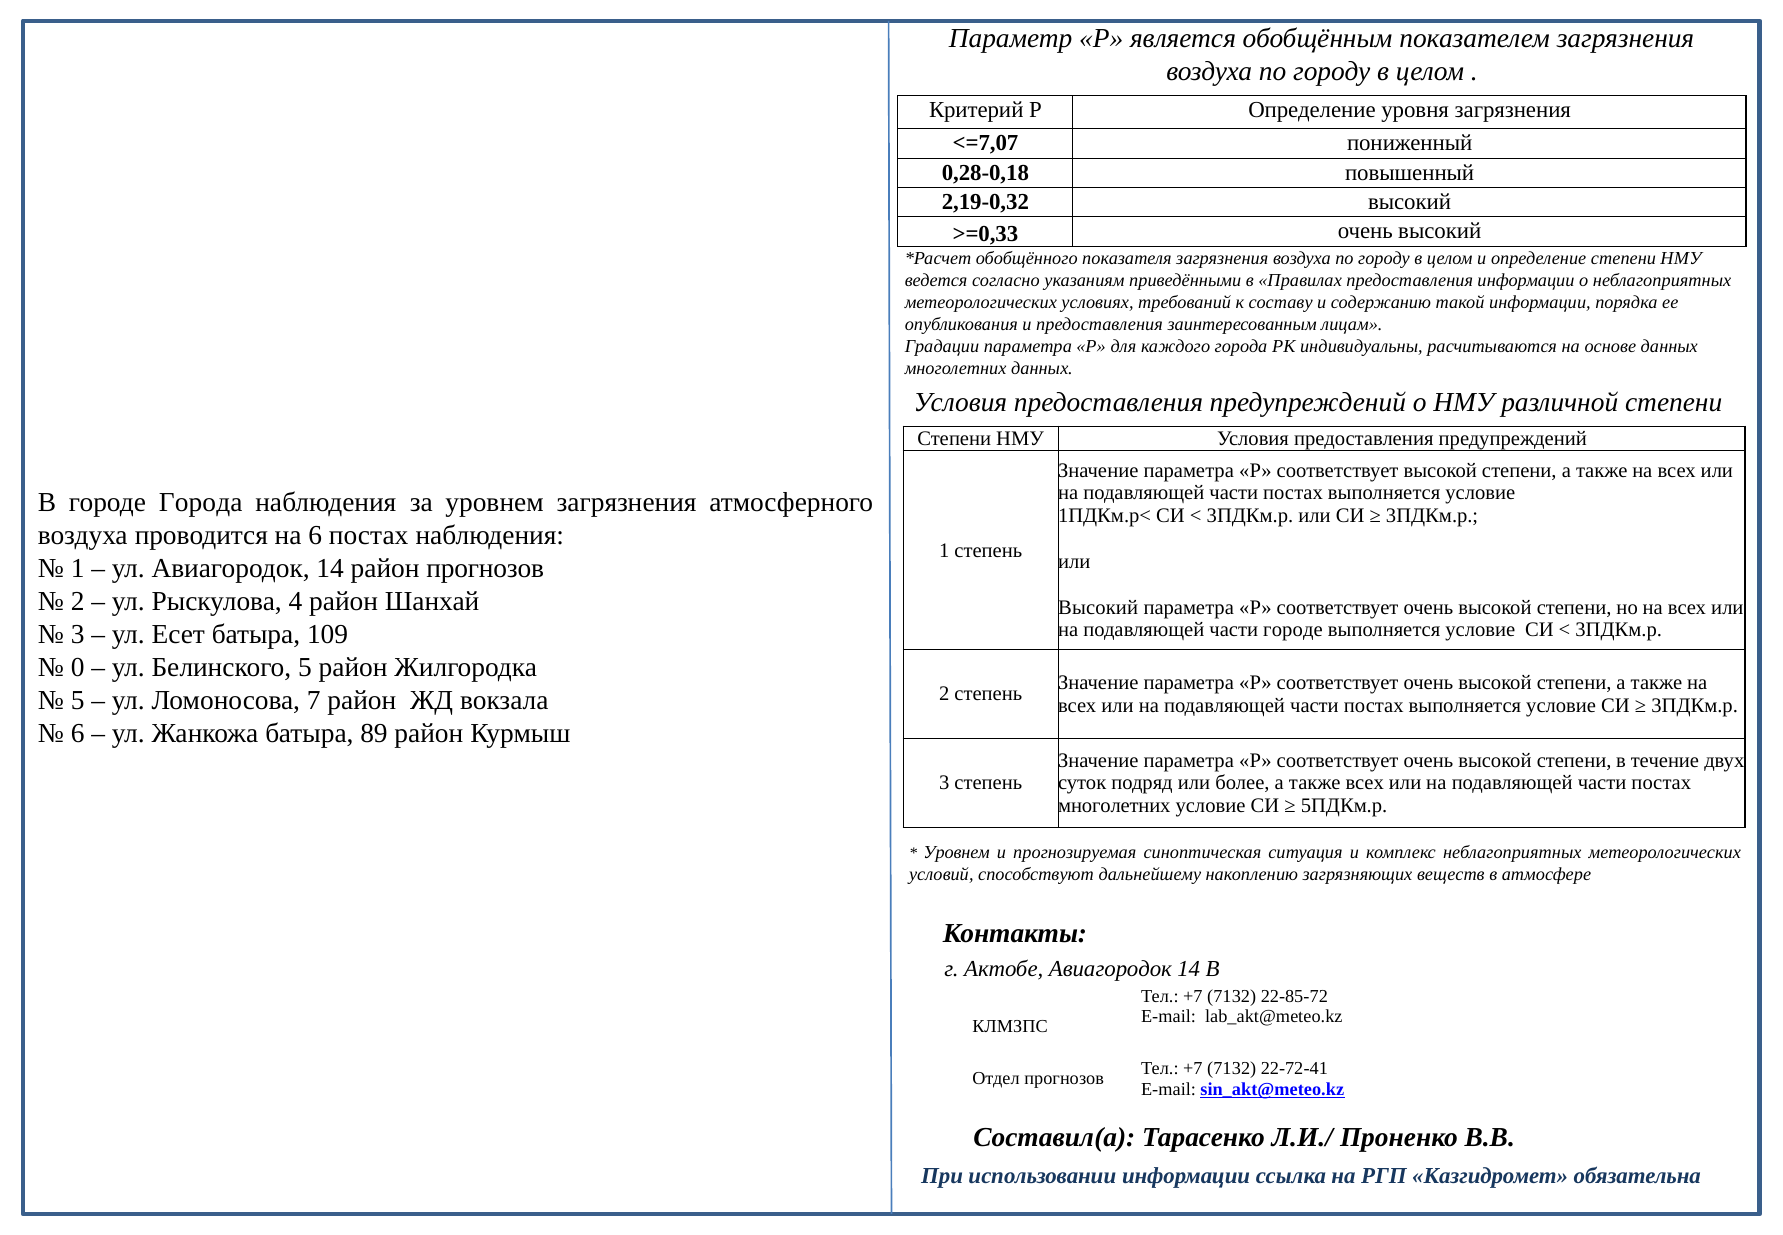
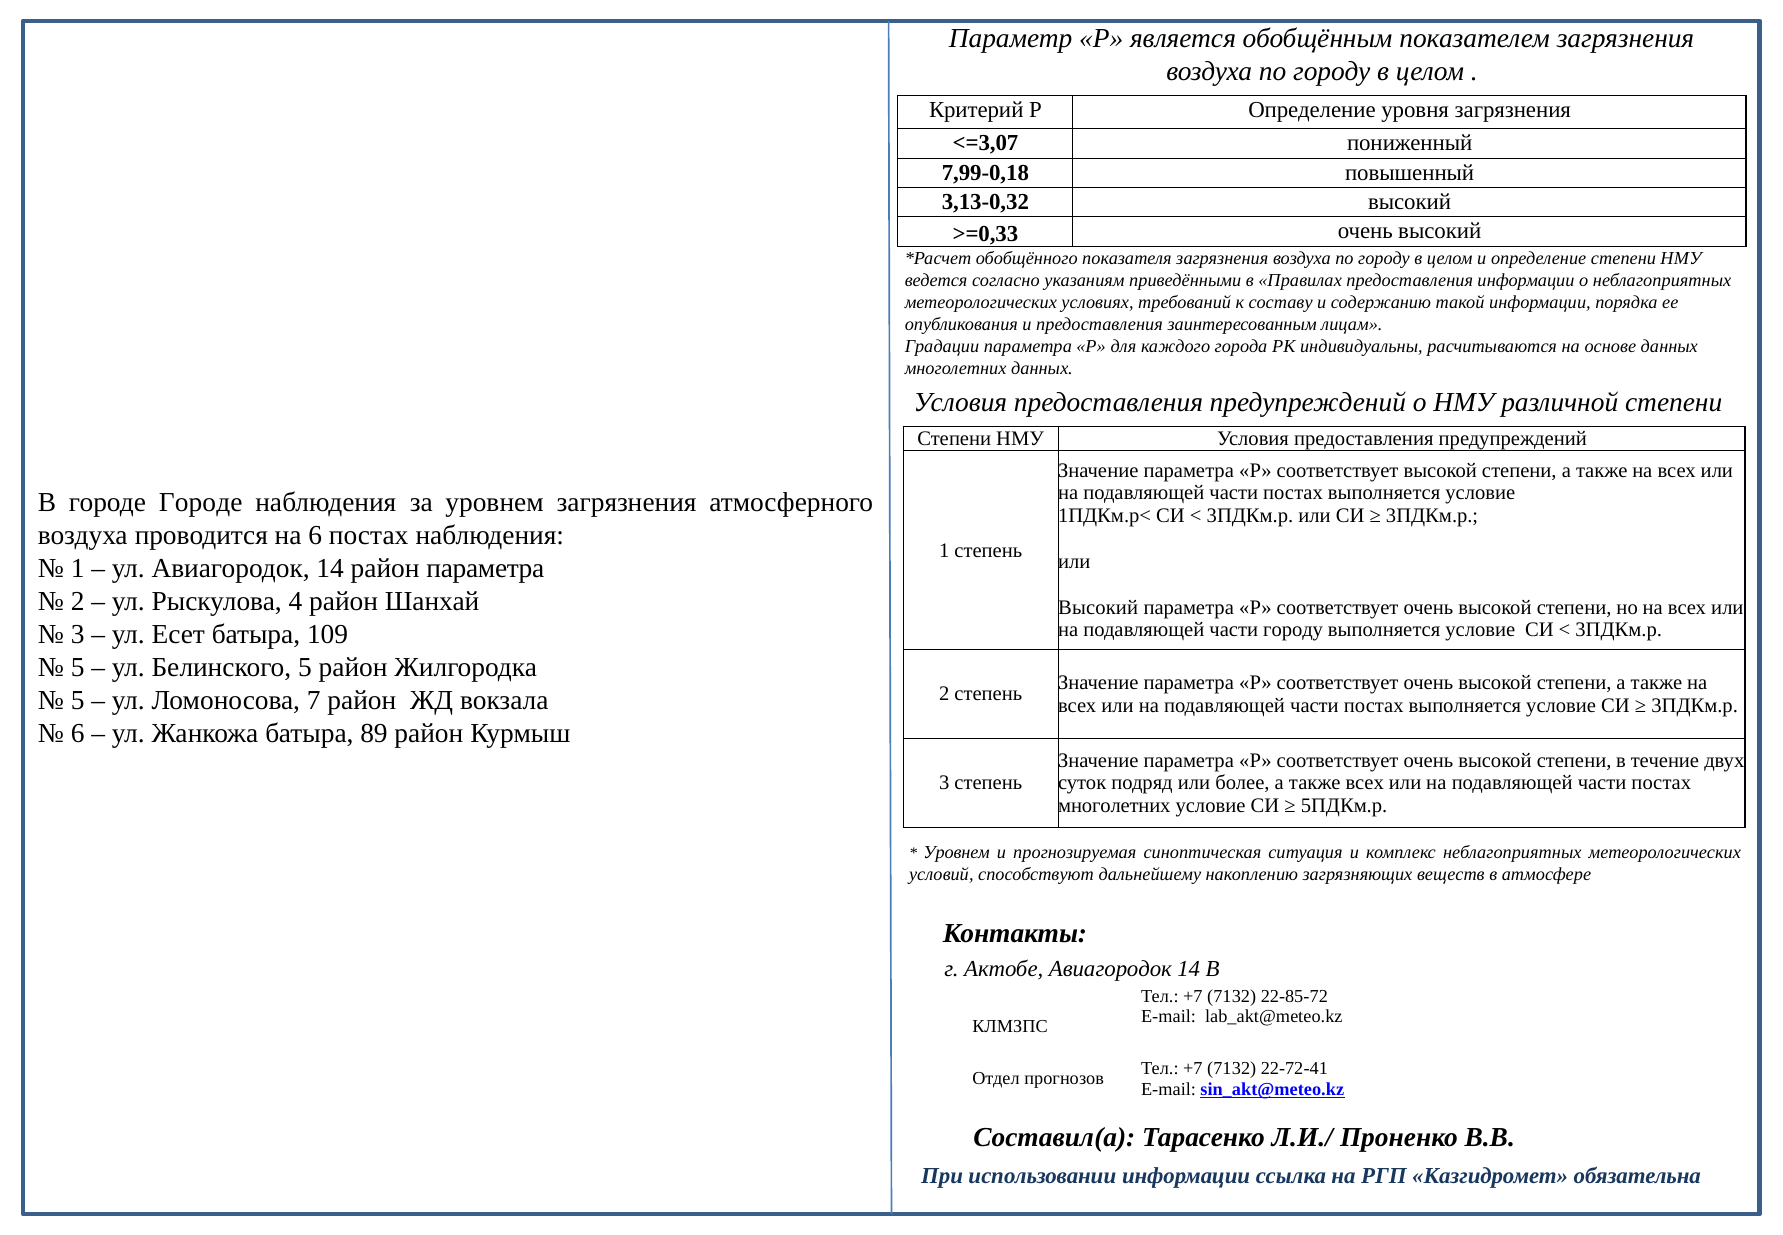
<=7,07: <=7,07 -> <=3,07
0,28-0,18: 0,28-0,18 -> 7,99-0,18
2,19-0,32: 2,19-0,32 -> 3,13-0,32
городе Города: Города -> Городе
район прогнозов: прогнозов -> параметра
части городе: городе -> городу
0 at (78, 667): 0 -> 5
